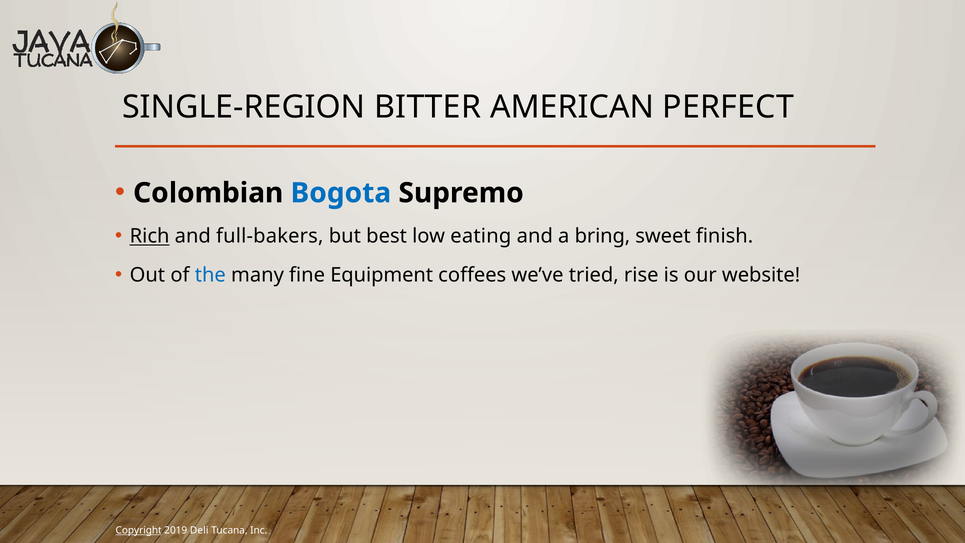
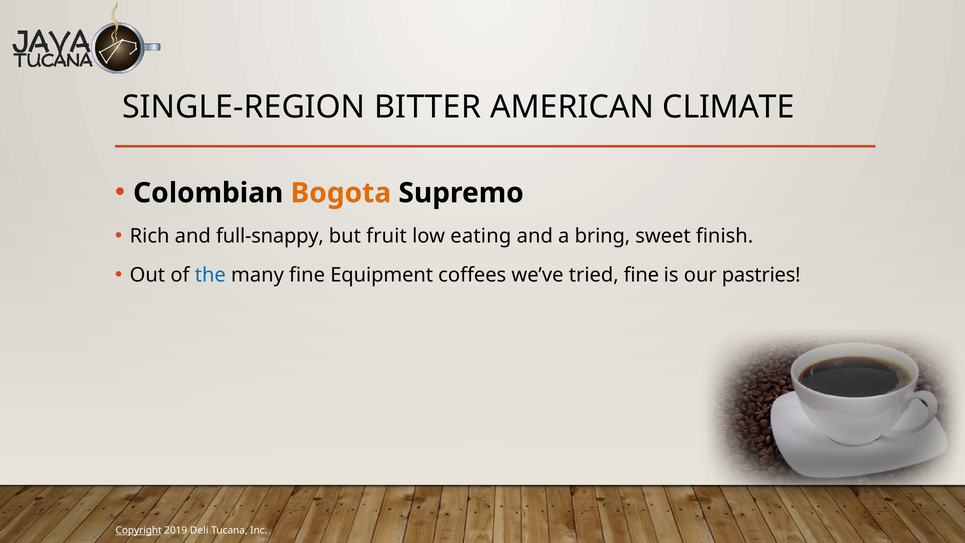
PERFECT: PERFECT -> CLIMATE
Bogota colour: blue -> orange
Rich underline: present -> none
full-bakers: full-bakers -> full-snappy
best: best -> fruit
tried rise: rise -> fine
website: website -> pastries
